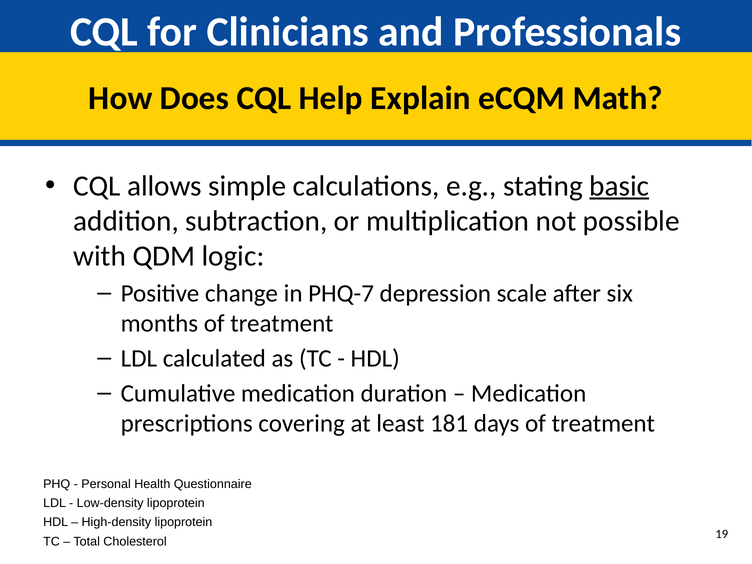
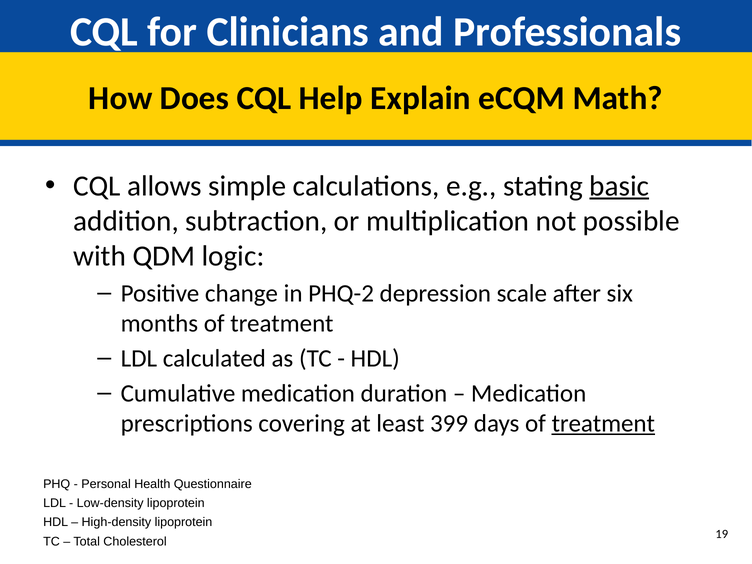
PHQ-7: PHQ-7 -> PHQ-2
181: 181 -> 399
treatment at (603, 424) underline: none -> present
